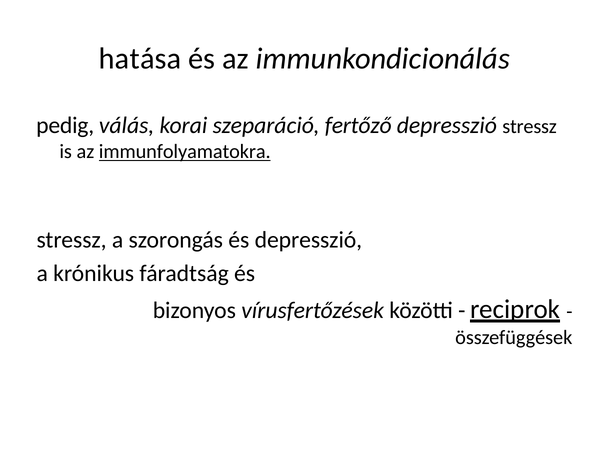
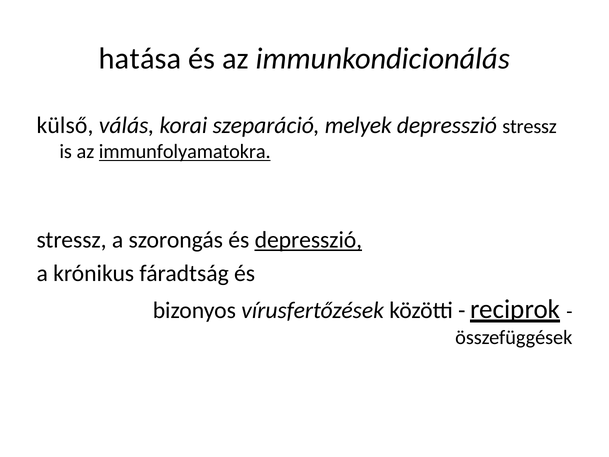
pedig: pedig -> külső
fertőző: fertőző -> melyek
depresszió at (308, 240) underline: none -> present
